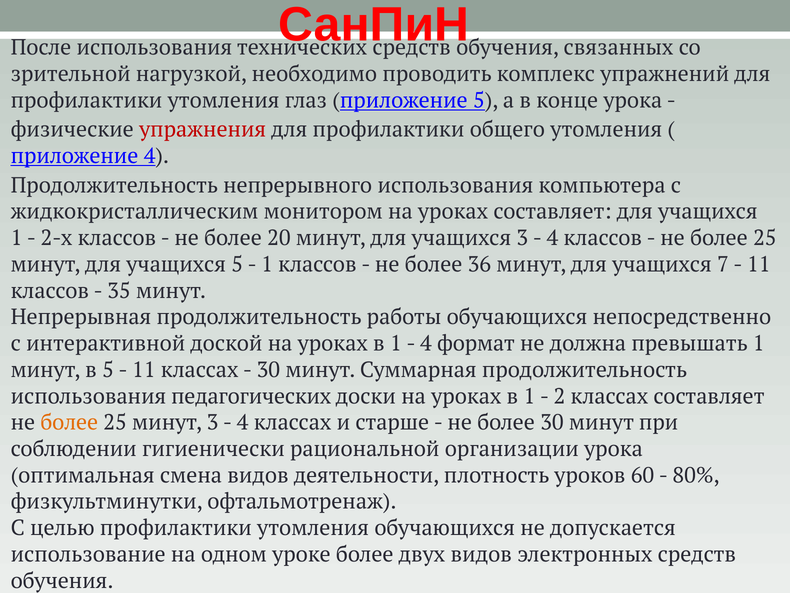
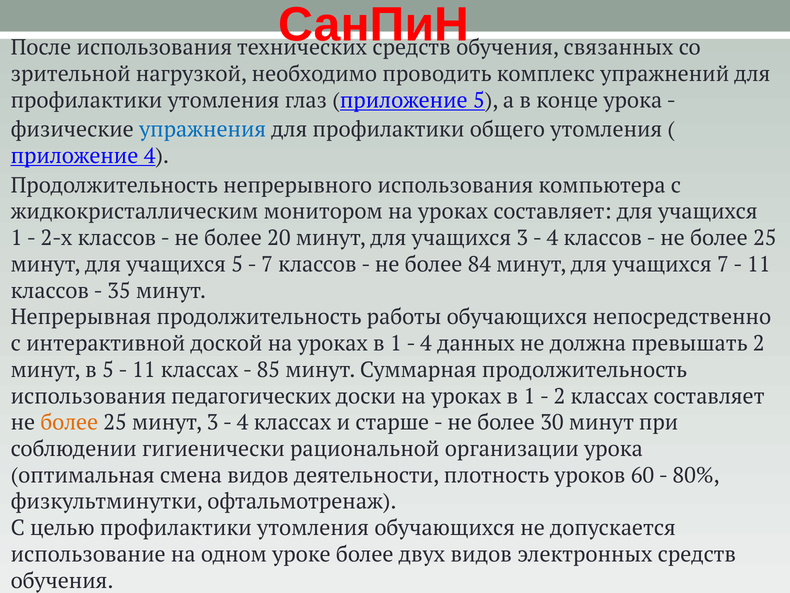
упражнения colour: red -> blue
1 at (267, 264): 1 -> 7
36: 36 -> 84
формат: формат -> данных
превышать 1: 1 -> 2
30 at (268, 370): 30 -> 85
